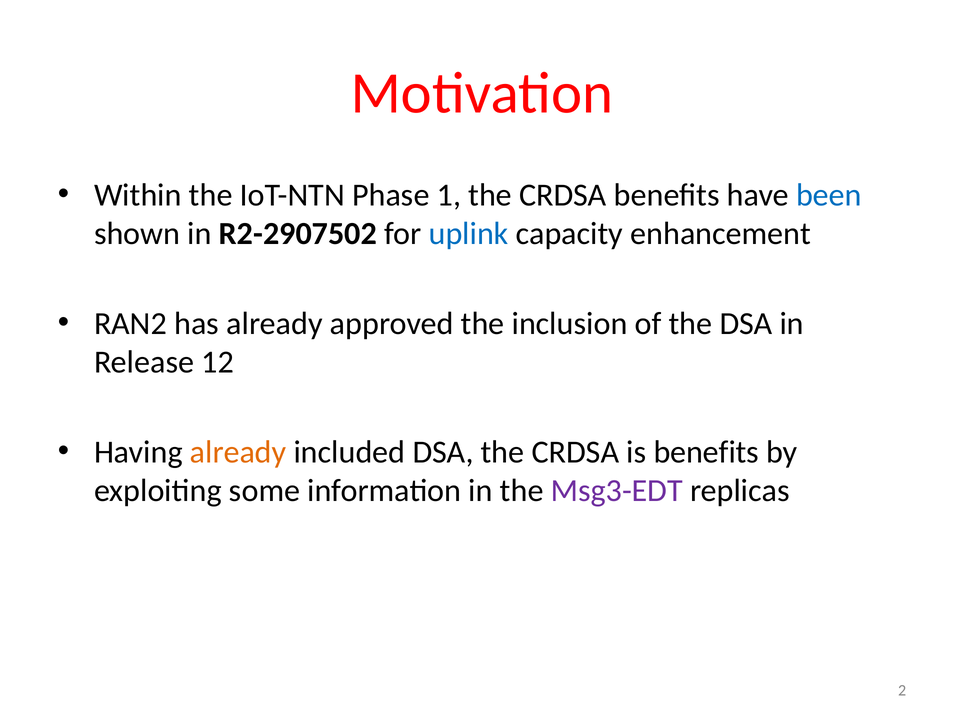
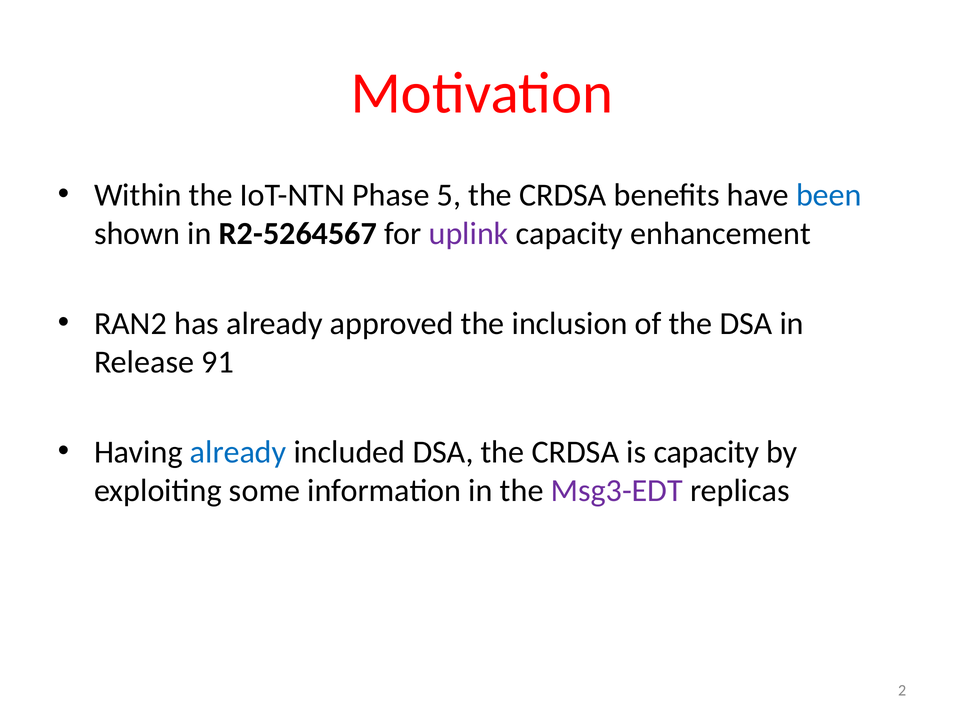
1: 1 -> 5
R2-2907502: R2-2907502 -> R2-5264567
uplink colour: blue -> purple
12: 12 -> 91
already at (238, 452) colour: orange -> blue
is benefits: benefits -> capacity
